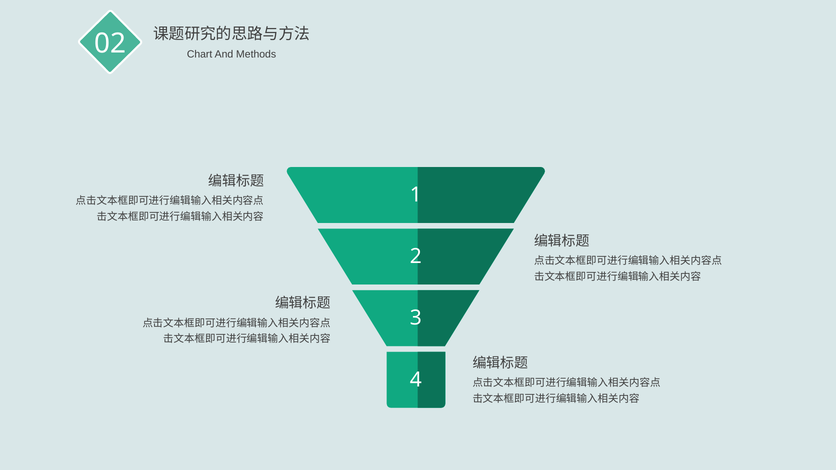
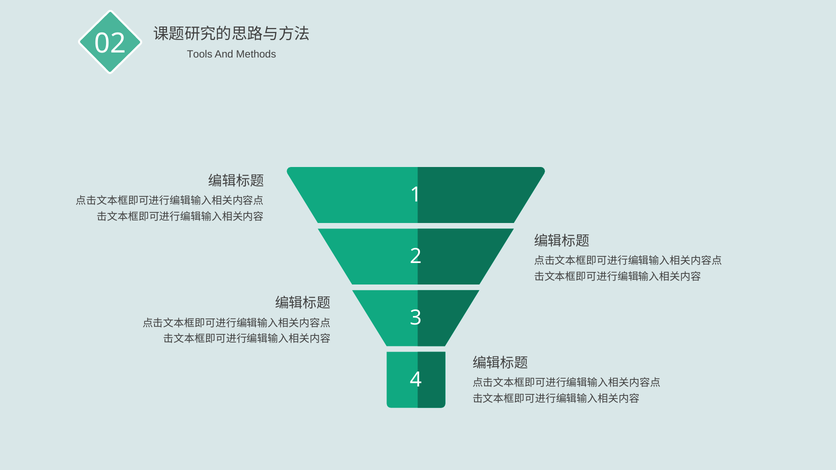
Chart: Chart -> Tools
